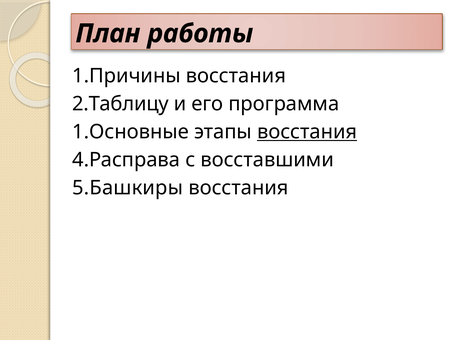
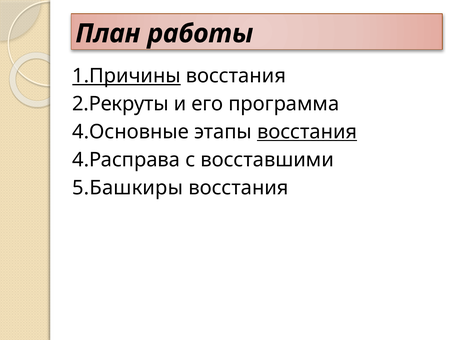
1.Причины underline: none -> present
2.Таблицу: 2.Таблицу -> 2.Рекруты
1.Основные: 1.Основные -> 4.Основные
